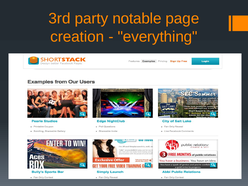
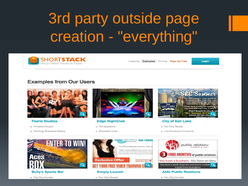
notable: notable -> outside
